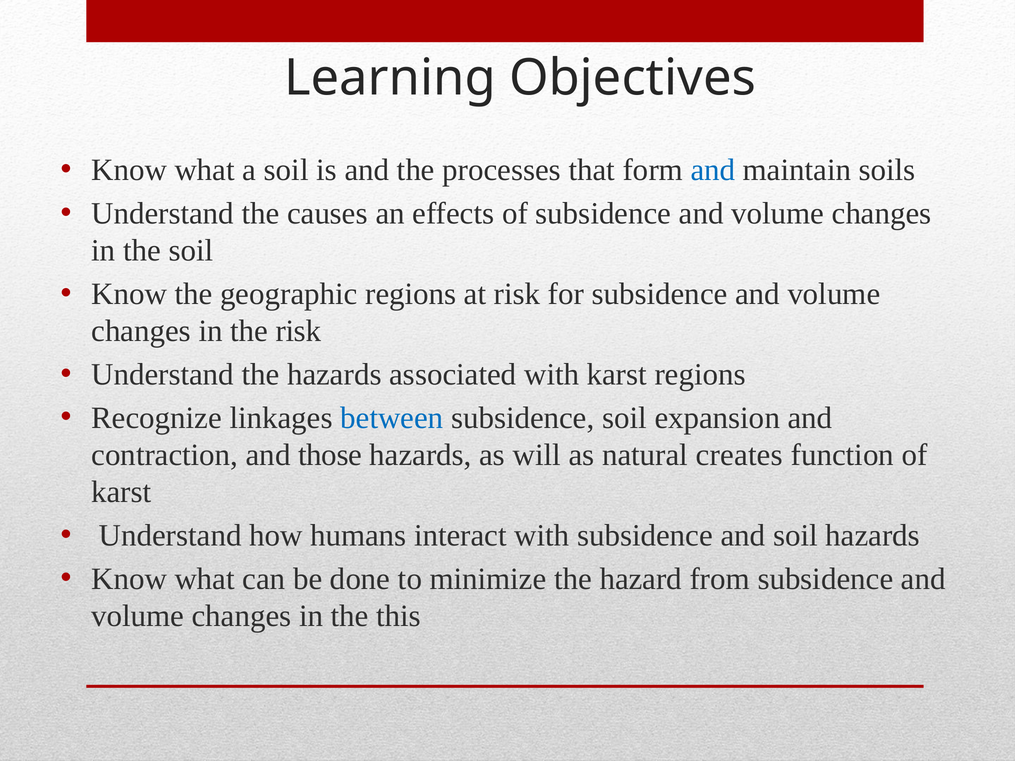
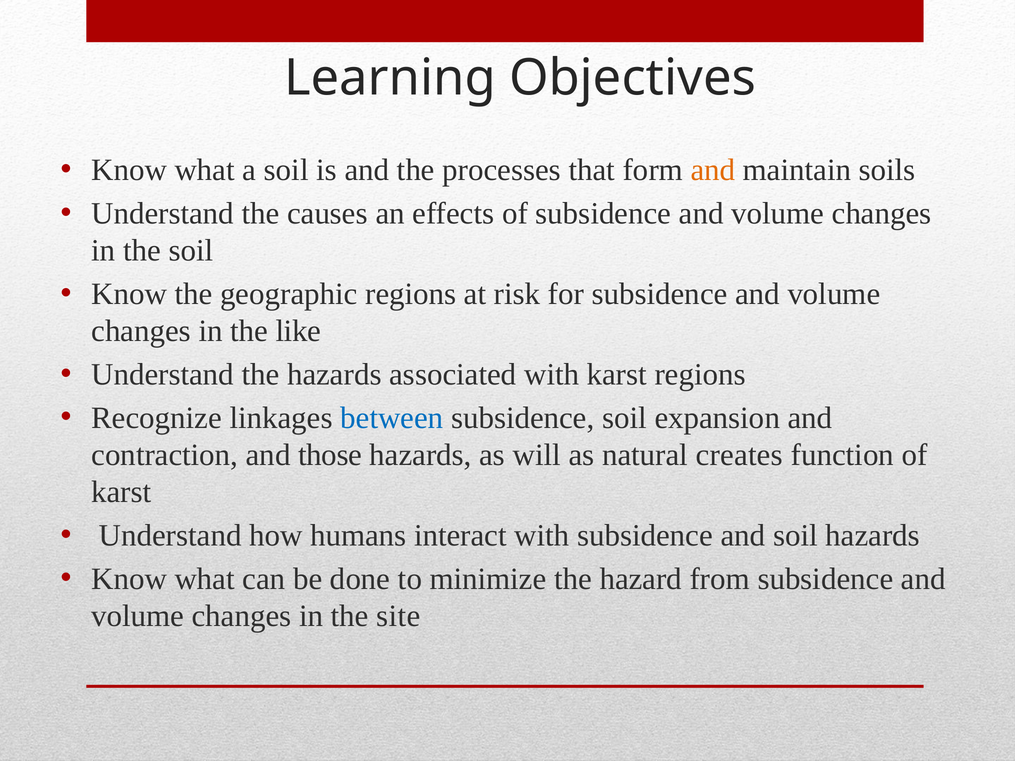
and at (713, 170) colour: blue -> orange
the risk: risk -> like
this: this -> site
